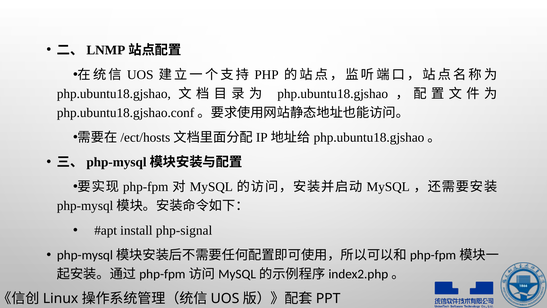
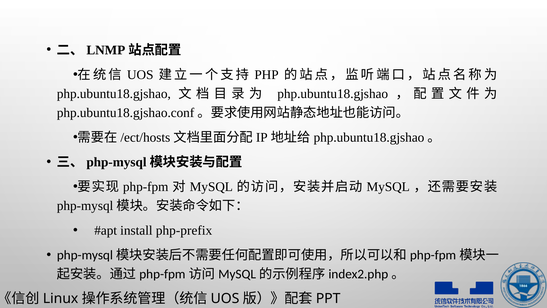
php-signal: php-signal -> php-prefix
